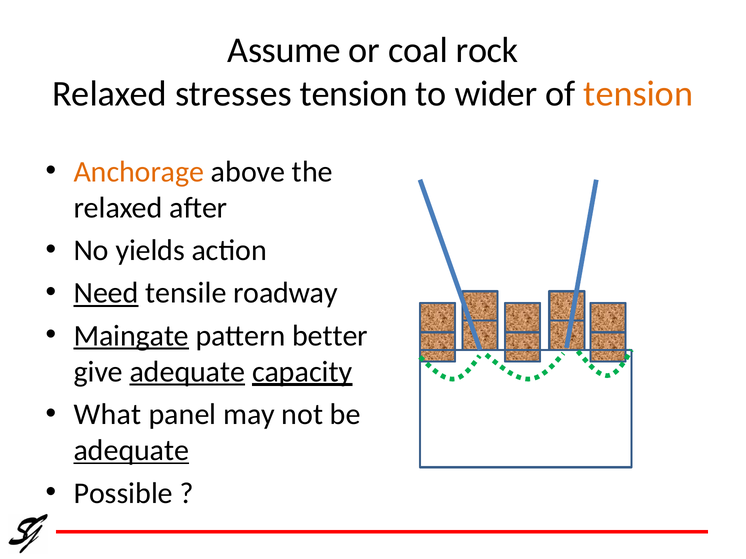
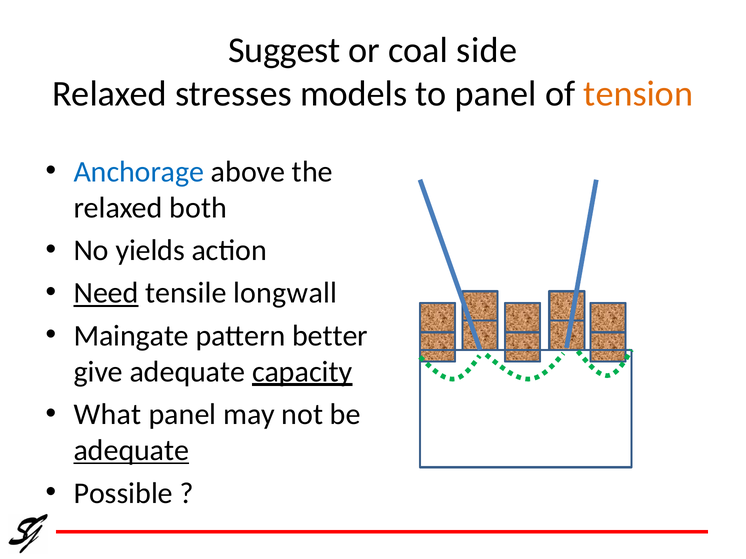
Assume: Assume -> Suggest
rock: rock -> side
stresses tension: tension -> models
to wider: wider -> panel
Anchorage colour: orange -> blue
after: after -> both
roadway: roadway -> longwall
Maingate underline: present -> none
adequate at (187, 372) underline: present -> none
